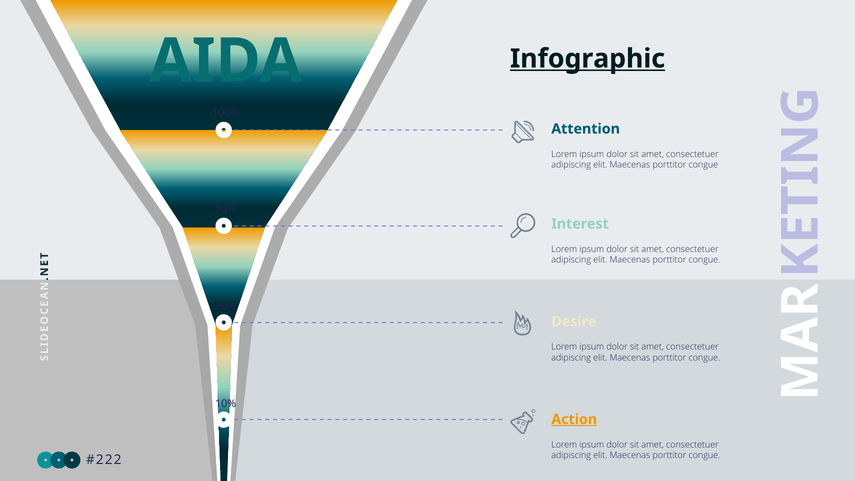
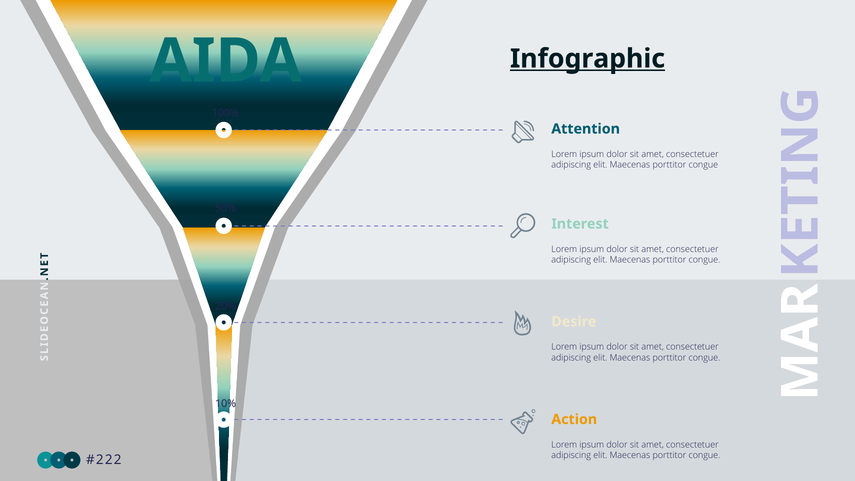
Action underline: present -> none
